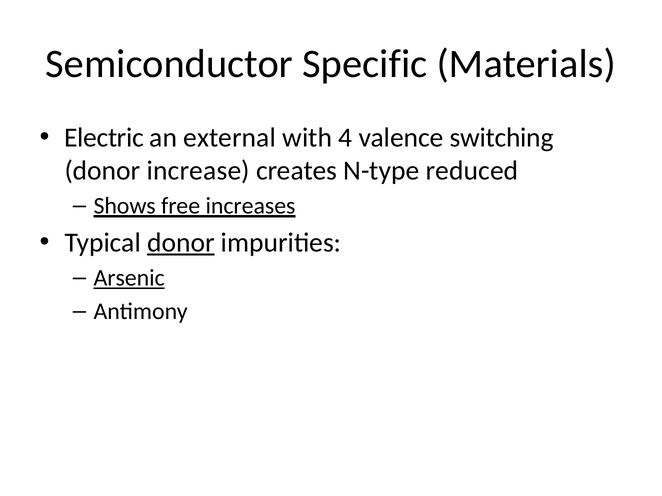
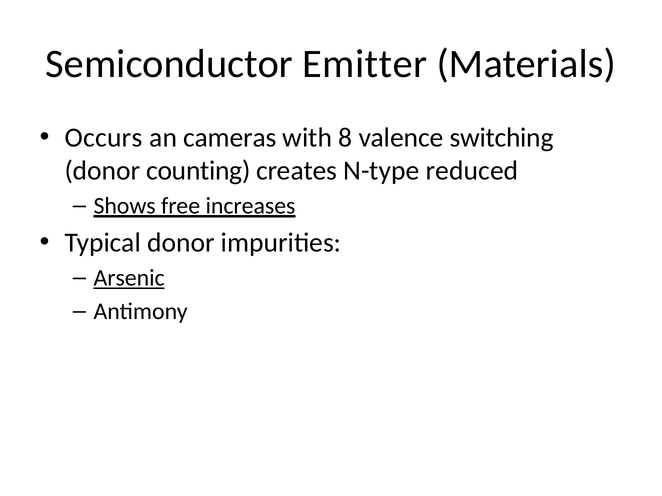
Specific: Specific -> Emitter
Electric: Electric -> Occurs
external: external -> cameras
4: 4 -> 8
increase: increase -> counting
donor at (181, 243) underline: present -> none
